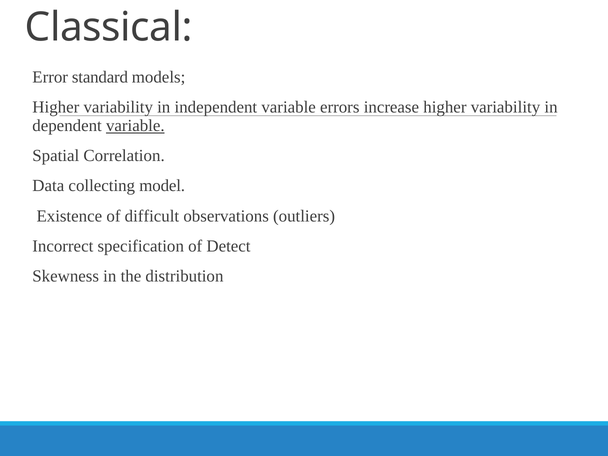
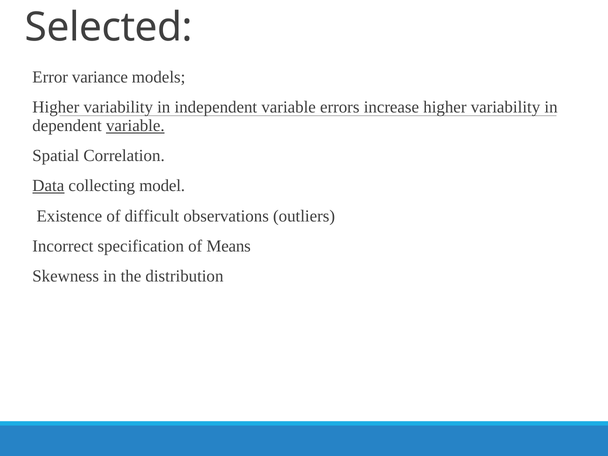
Classical: Classical -> Selected
standard: standard -> variance
Data underline: none -> present
Detect: Detect -> Means
